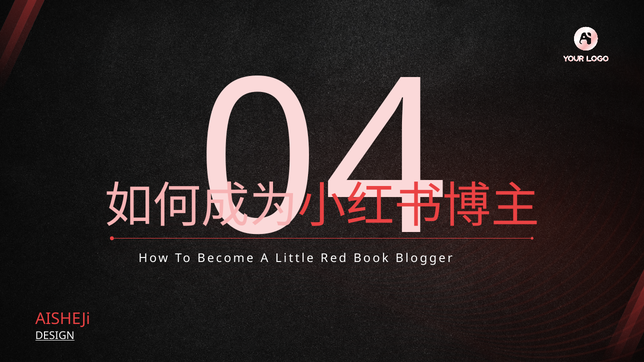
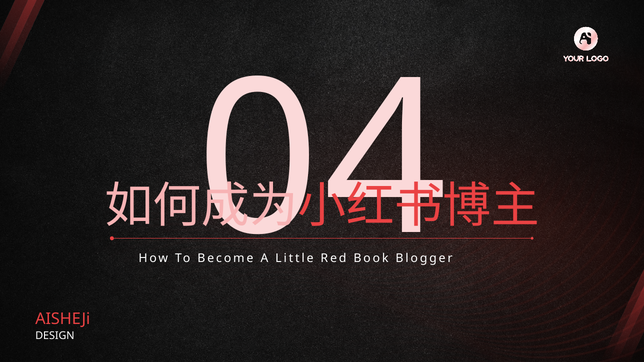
DESIGN underline: present -> none
